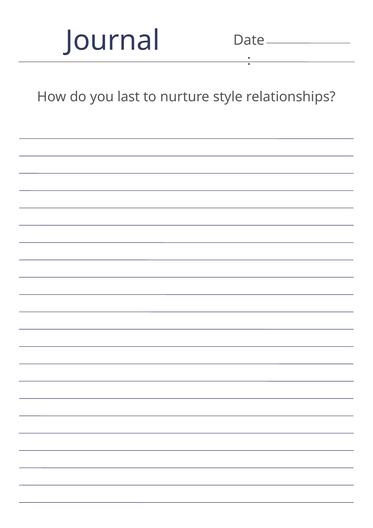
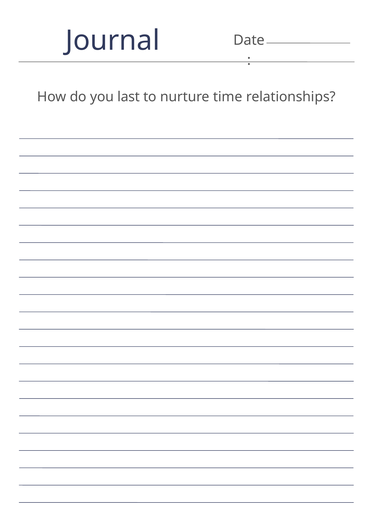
style: style -> time
